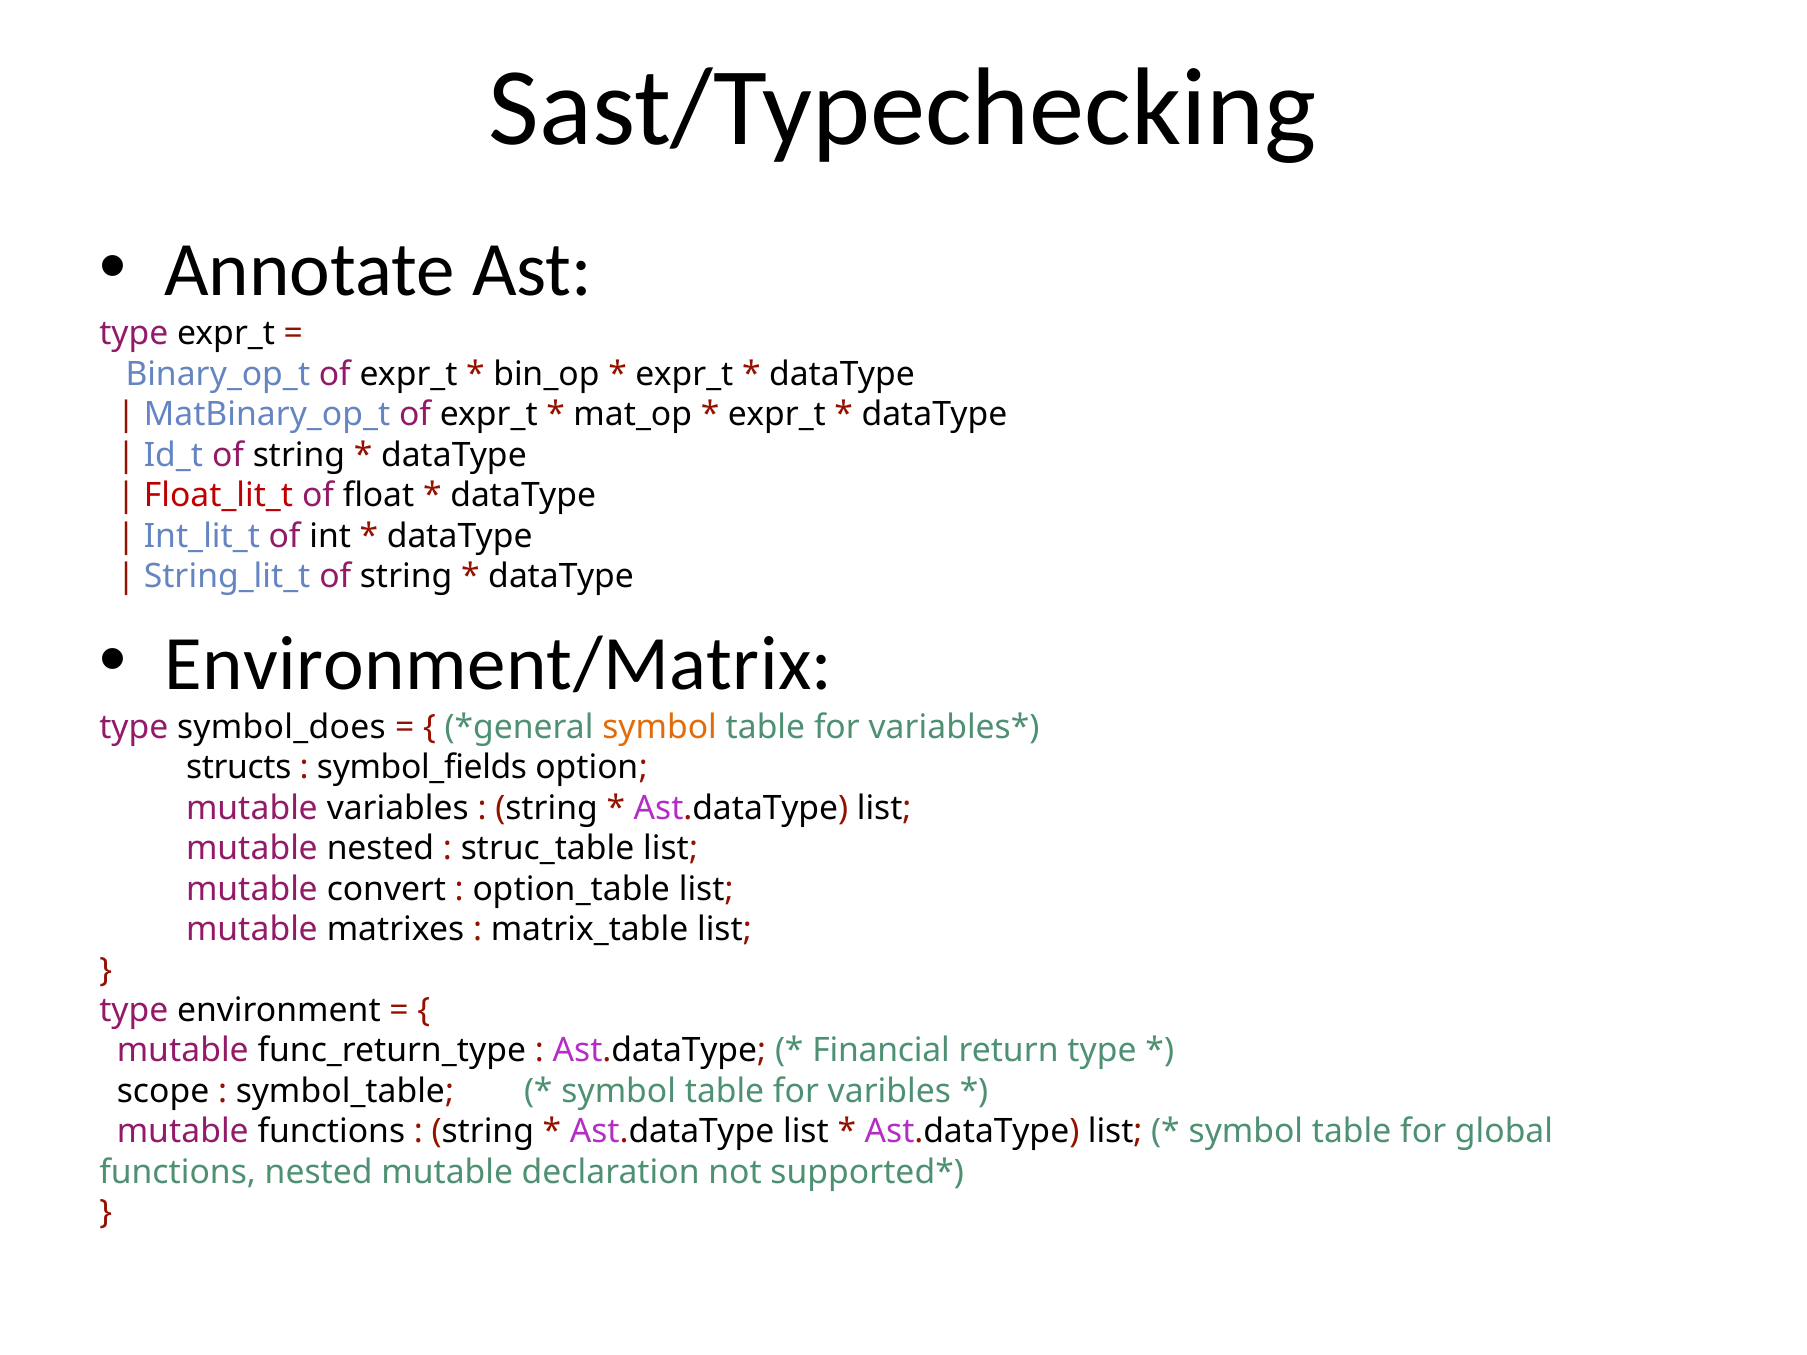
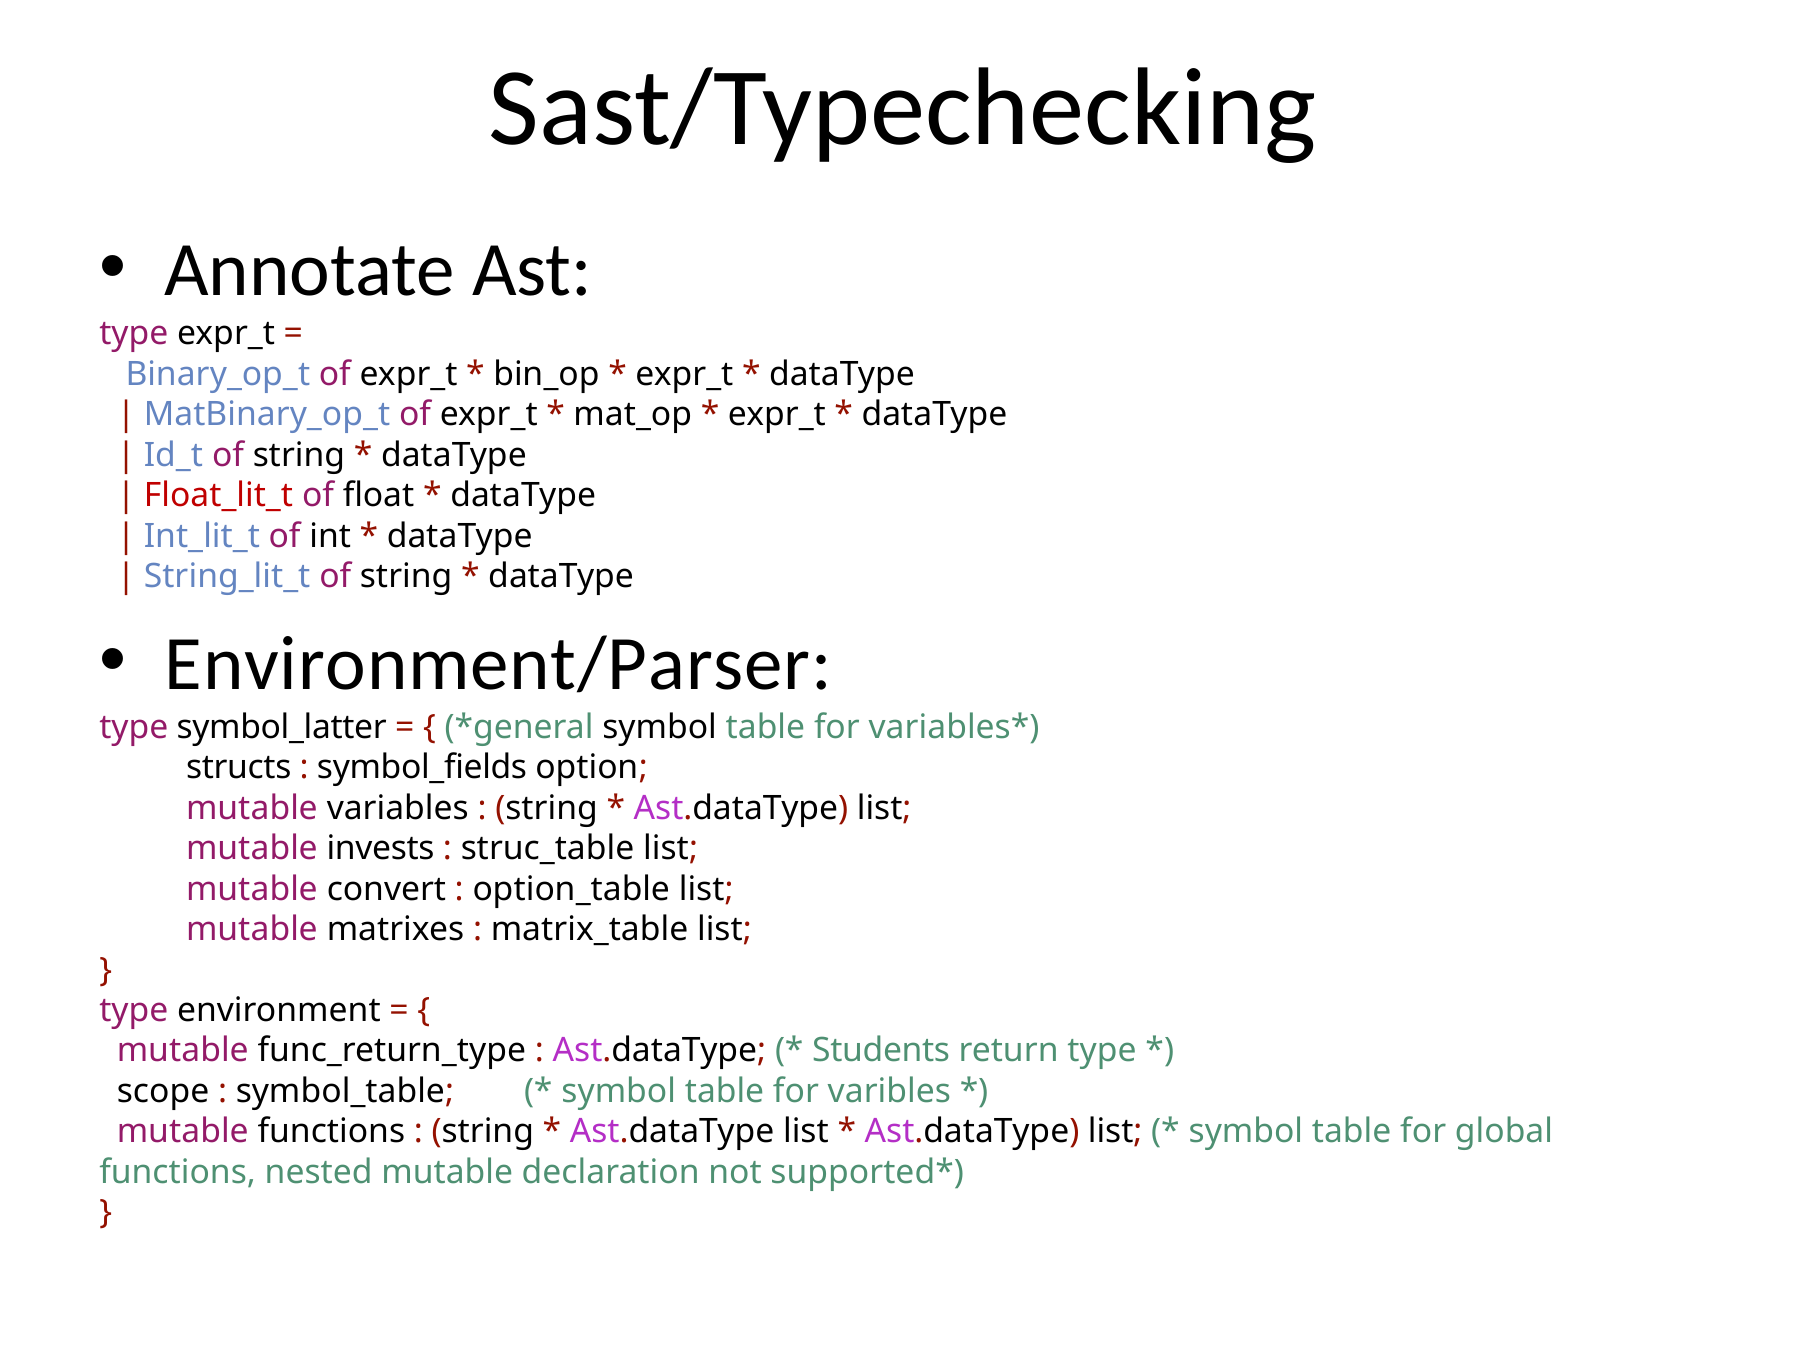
Environment/Matrix: Environment/Matrix -> Environment/Parser
symbol_does: symbol_does -> symbol_latter
symbol at (660, 727) colour: orange -> black
mutable nested: nested -> invests
Financial: Financial -> Students
